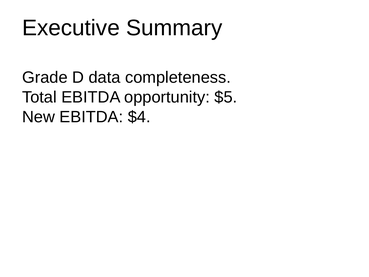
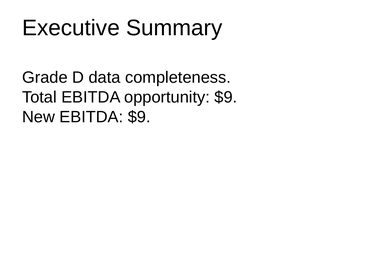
opportunity $5: $5 -> $9
EBITDA $4: $4 -> $9
